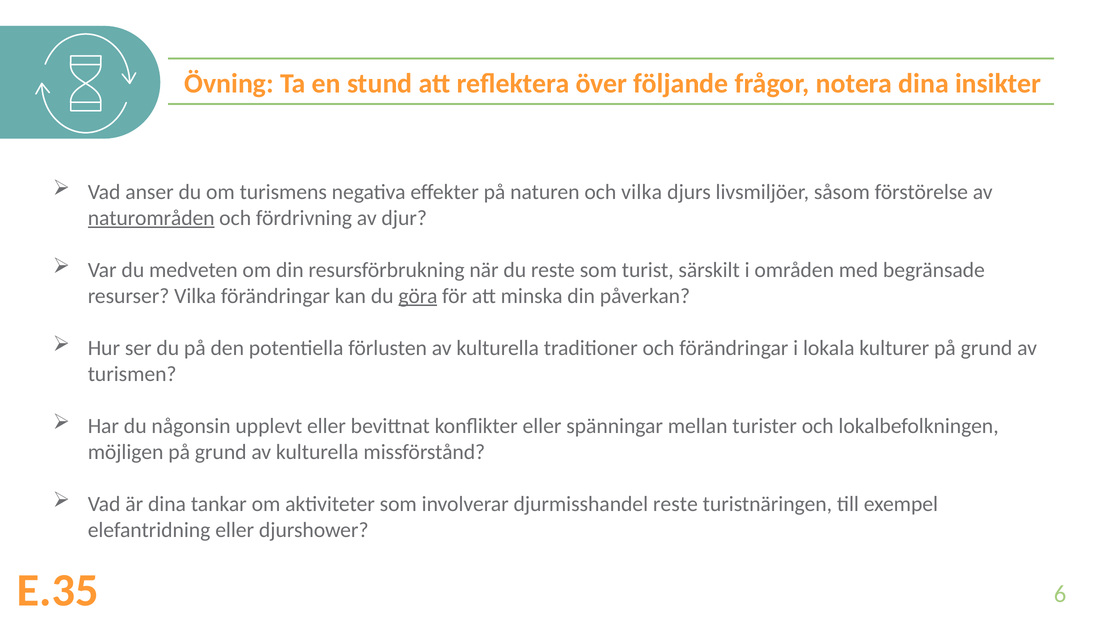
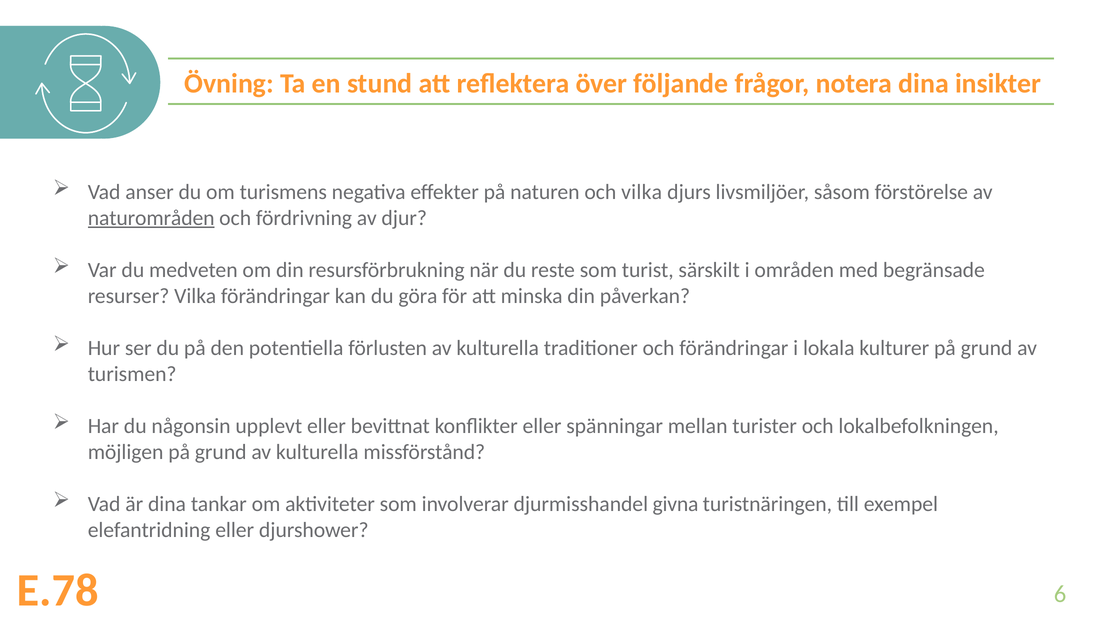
göra underline: present -> none
djurmisshandel reste: reste -> givna
E.35: E.35 -> E.78
